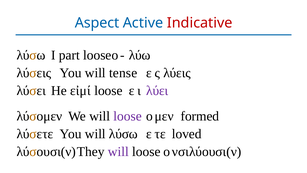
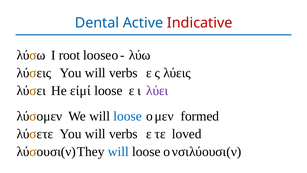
Aspect: Aspect -> Dental
part: part -> root
λύσεις You will tense: tense -> verbs
loose at (128, 116) colour: purple -> blue
λύσετε You will λύσω: λύσω -> verbs
will at (118, 151) colour: purple -> blue
